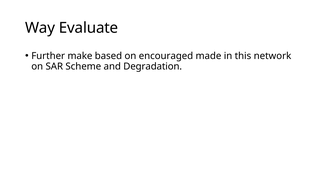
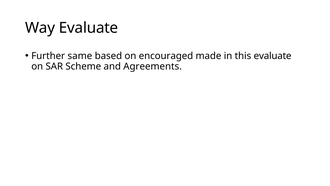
make: make -> same
this network: network -> evaluate
Degradation: Degradation -> Agreements
